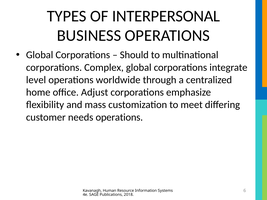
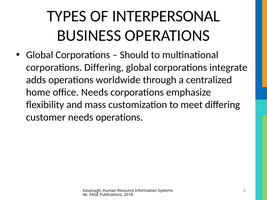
corporations Complex: Complex -> Differing
level: level -> adds
office Adjust: Adjust -> Needs
